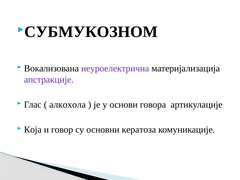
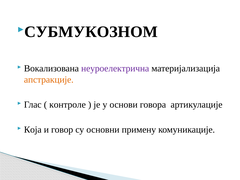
апстракције colour: purple -> orange
алкохола: алкохола -> контроле
кератоза: кератоза -> примену
